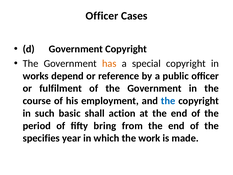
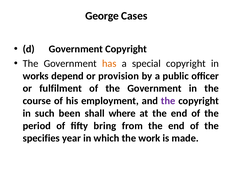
Officer at (102, 16): Officer -> George
reference: reference -> provision
the at (168, 101) colour: blue -> purple
basic: basic -> been
action: action -> where
